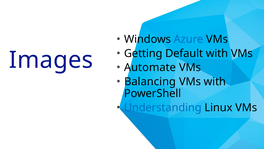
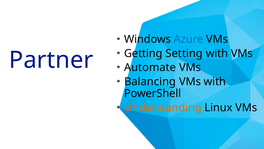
Default: Default -> Setting
Images: Images -> Partner
Understanding colour: blue -> orange
